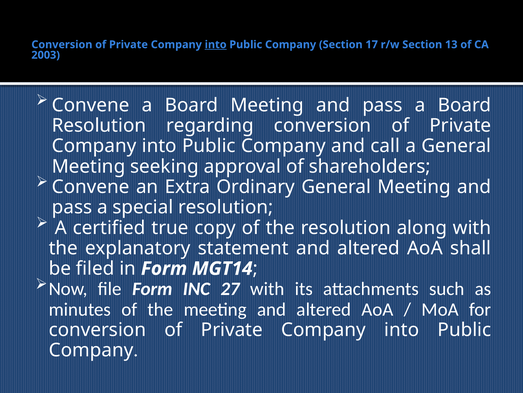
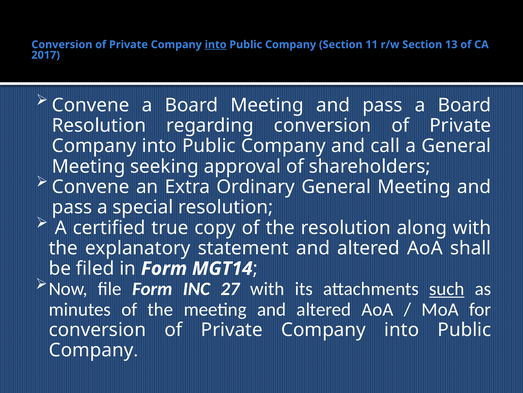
17: 17 -> 11
2003: 2003 -> 2017
such underline: none -> present
